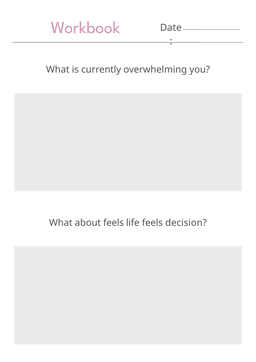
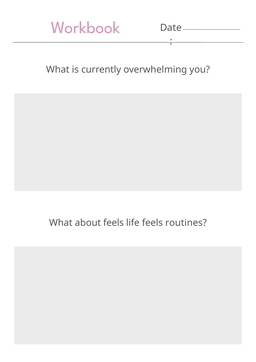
decision: decision -> routines
